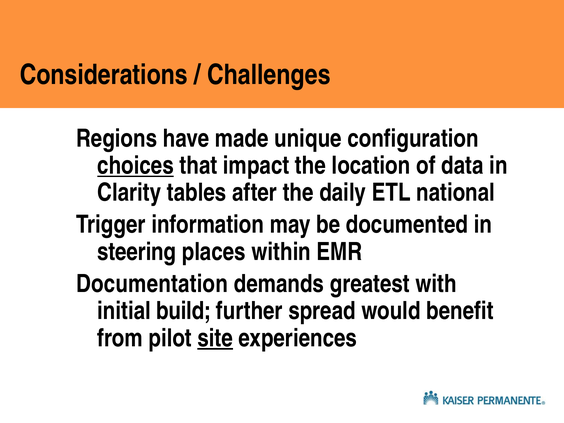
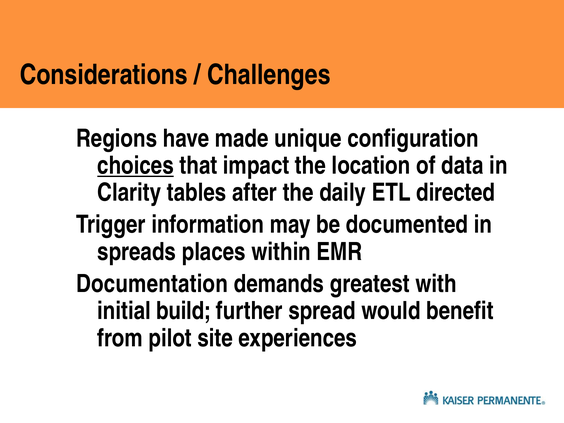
national: national -> directed
steering: steering -> spreads
site underline: present -> none
